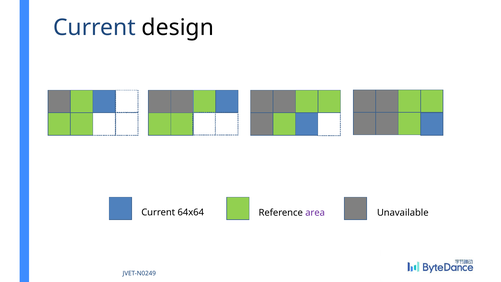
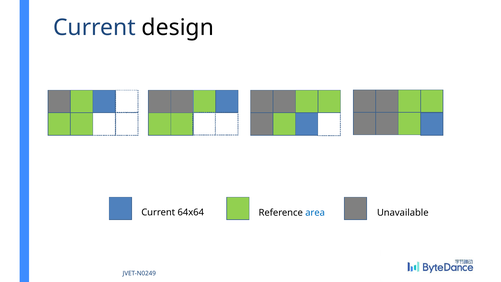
area colour: purple -> blue
